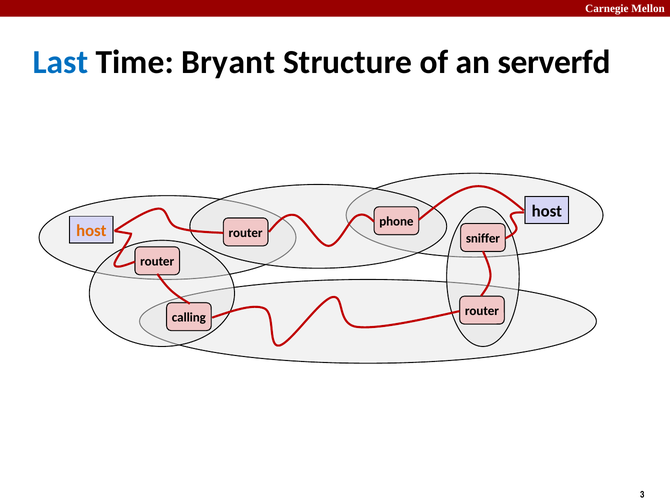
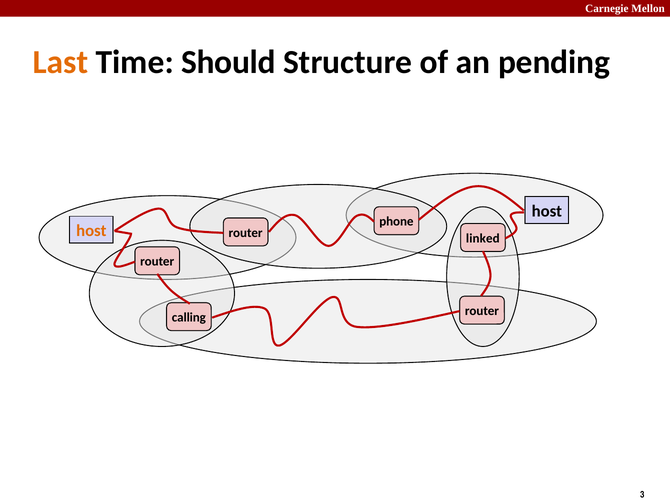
Last colour: blue -> orange
Bryant: Bryant -> Should
serverfd: serverfd -> pending
sniffer: sniffer -> linked
